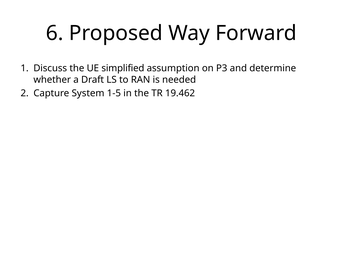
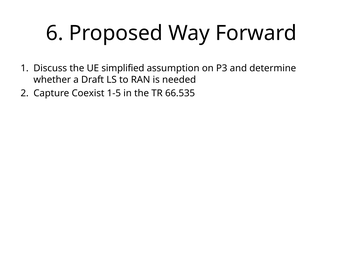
System: System -> Coexist
19.462: 19.462 -> 66.535
